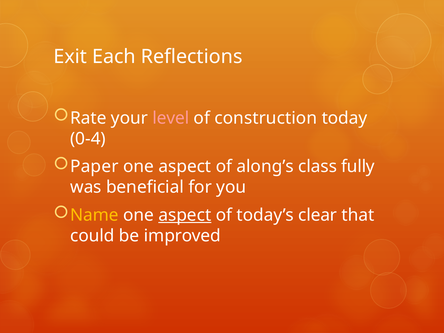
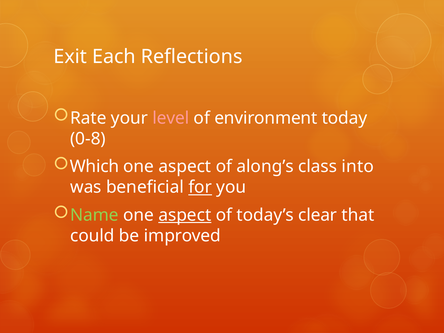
construction: construction -> environment
0-4: 0-4 -> 0-8
Paper: Paper -> Which
fully: fully -> into
for underline: none -> present
Name colour: yellow -> light green
